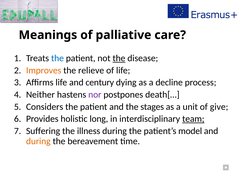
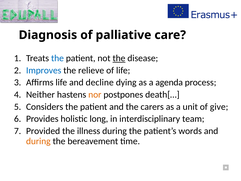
Meanings: Meanings -> Diagnosis
Improves colour: orange -> blue
century: century -> decline
decline: decline -> agenda
nor colour: purple -> orange
stages: stages -> carers
team underline: present -> none
Suffering: Suffering -> Provided
model: model -> words
